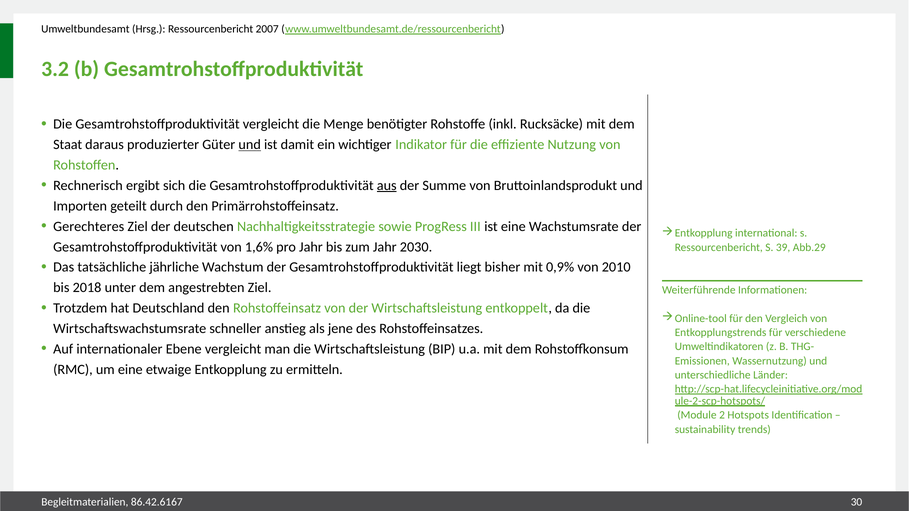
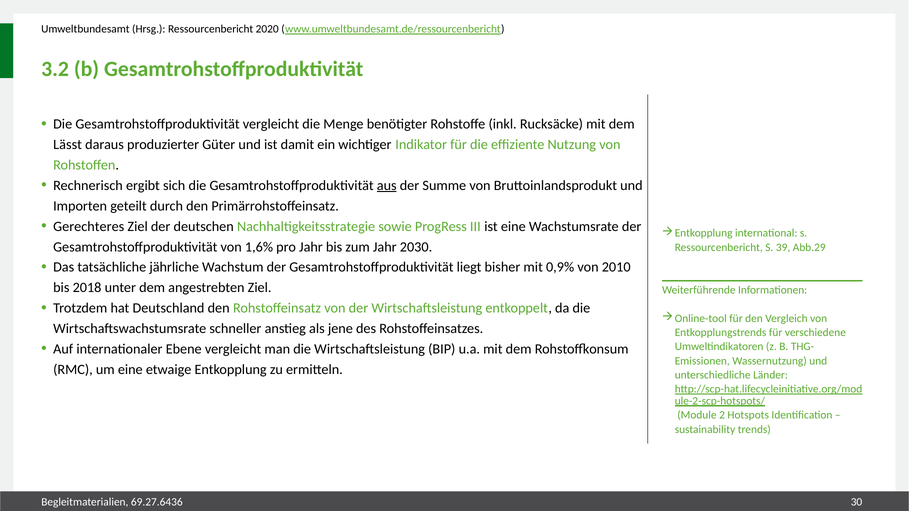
2007: 2007 -> 2020
Staat: Staat -> Lässt
und at (250, 145) underline: present -> none
86.42.6167: 86.42.6167 -> 69.27.6436
